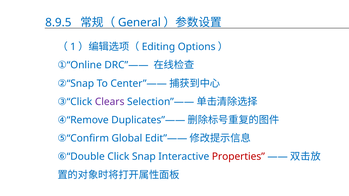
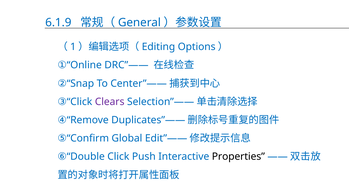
8.9.5: 8.9.5 -> 6.1.9
Click Snap: Snap -> Push
Properties colour: red -> black
